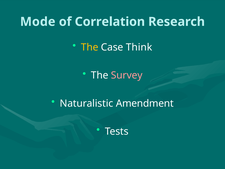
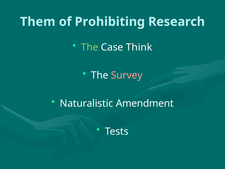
Mode: Mode -> Them
Correlation: Correlation -> Prohibiting
The at (90, 47) colour: yellow -> light green
